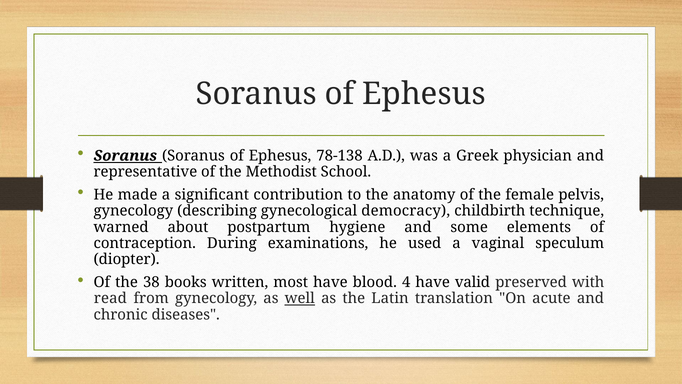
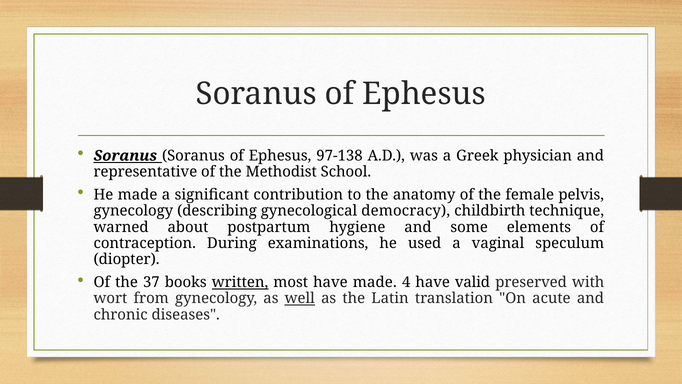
78-138: 78-138 -> 97-138
38: 38 -> 37
written underline: none -> present
have blood: blood -> made
read: read -> wort
